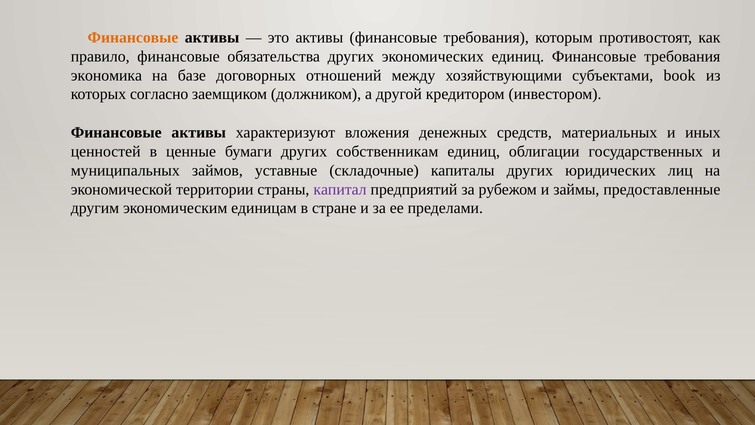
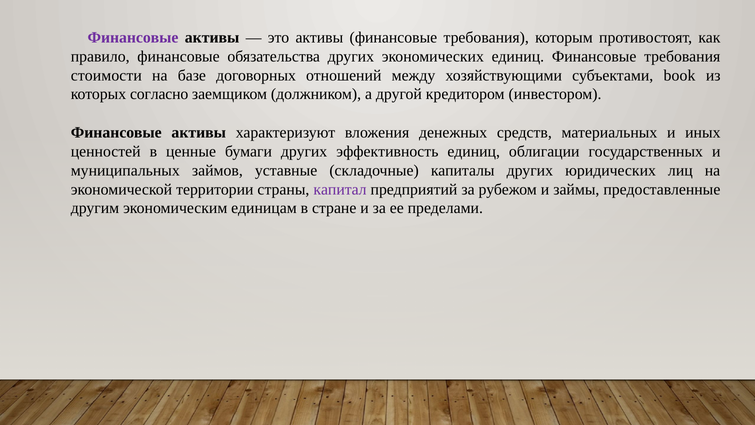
Финансовые at (133, 38) colour: orange -> purple
экономика: экономика -> стоимости
собственникам: собственникам -> эффективность
